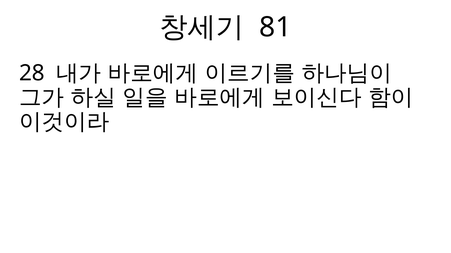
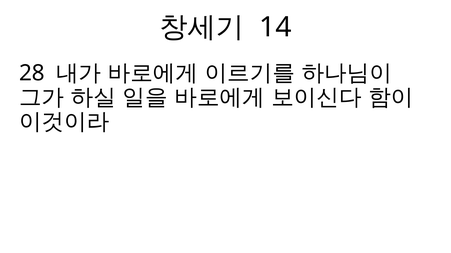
81: 81 -> 14
